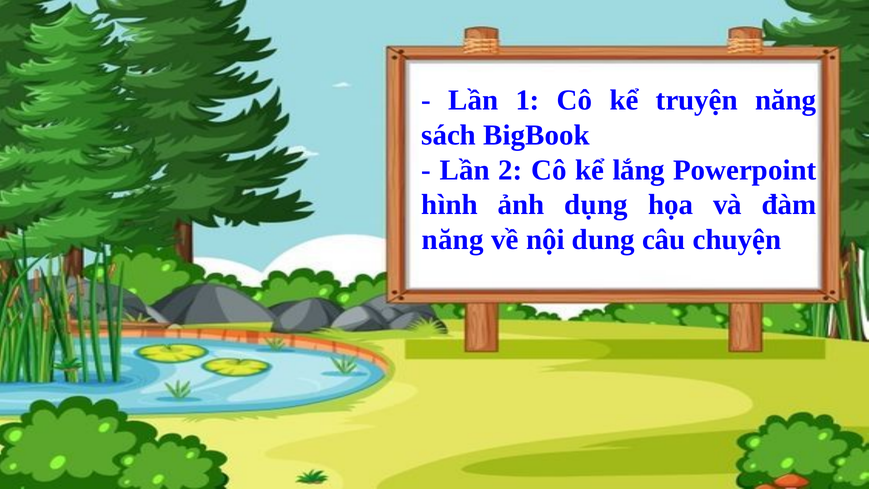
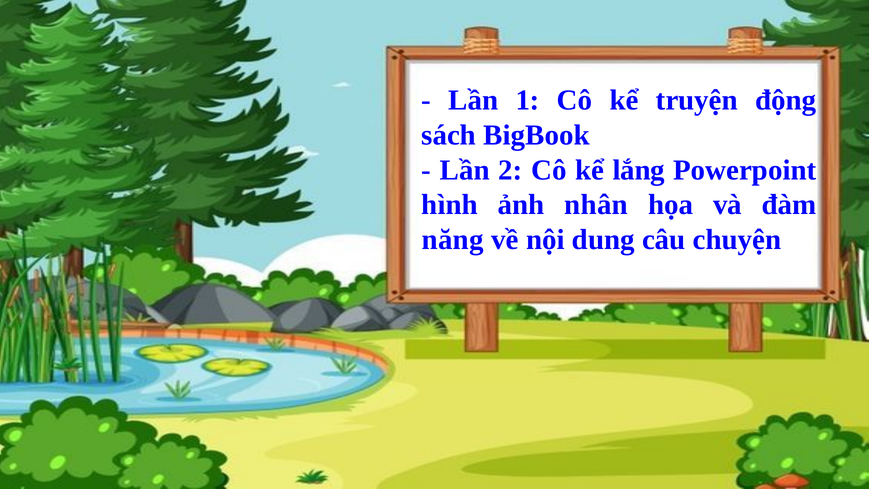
truyện năng: năng -> động
dụng: dụng -> nhân
